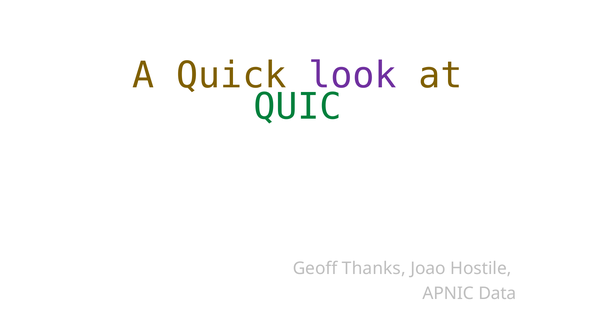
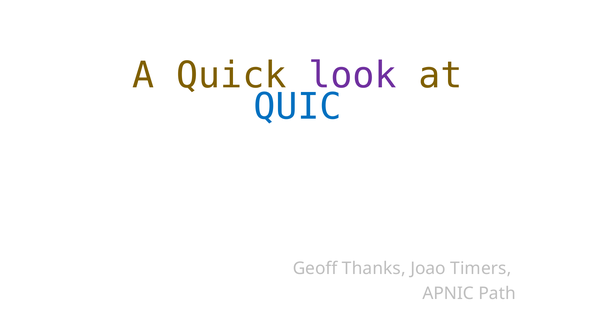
QUIC colour: green -> blue
Hostile: Hostile -> Timers
Data: Data -> Path
